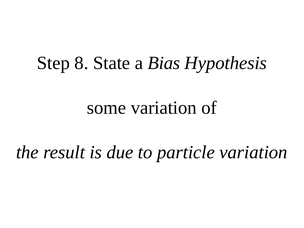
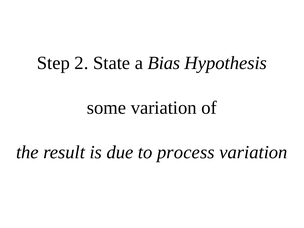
8: 8 -> 2
particle: particle -> process
